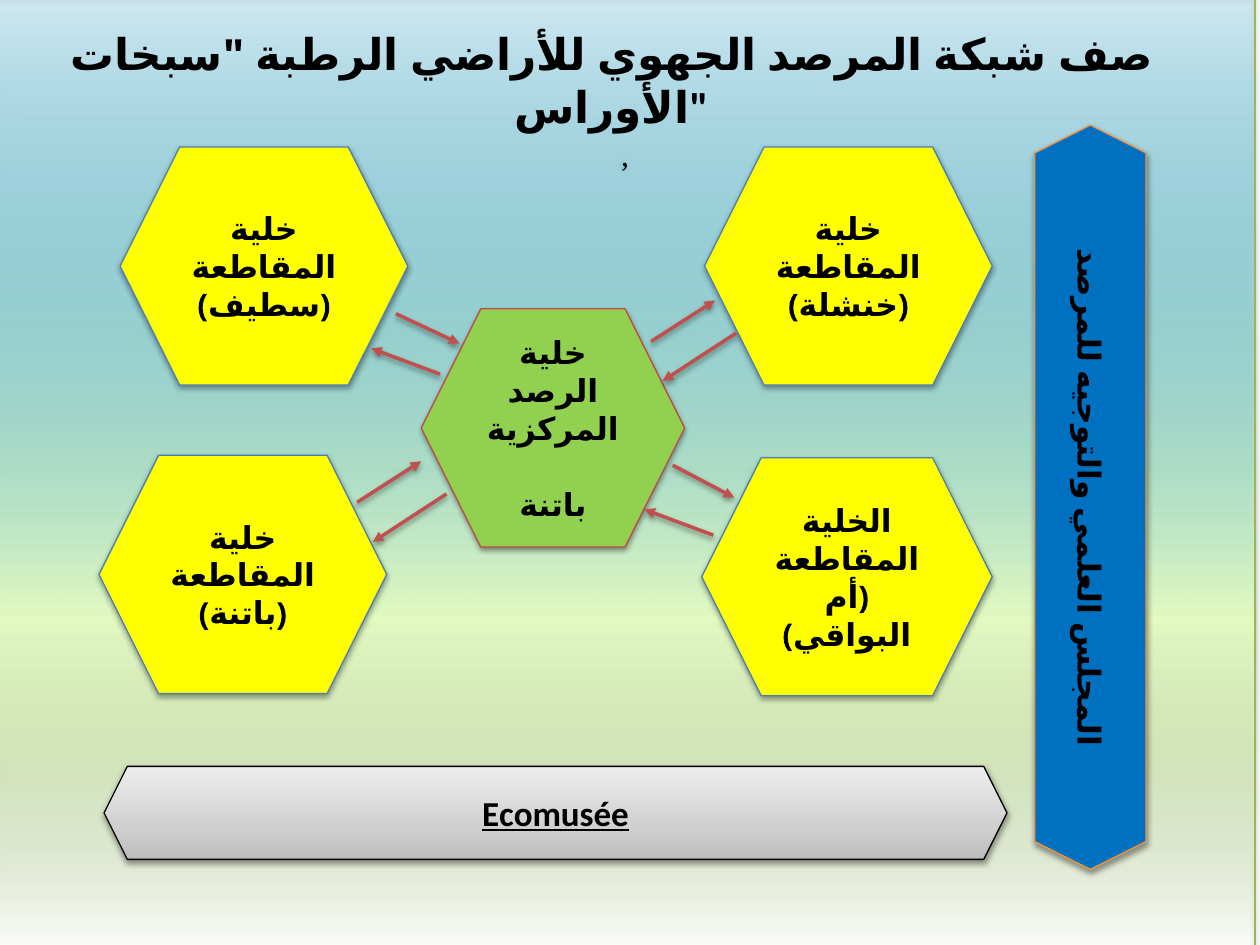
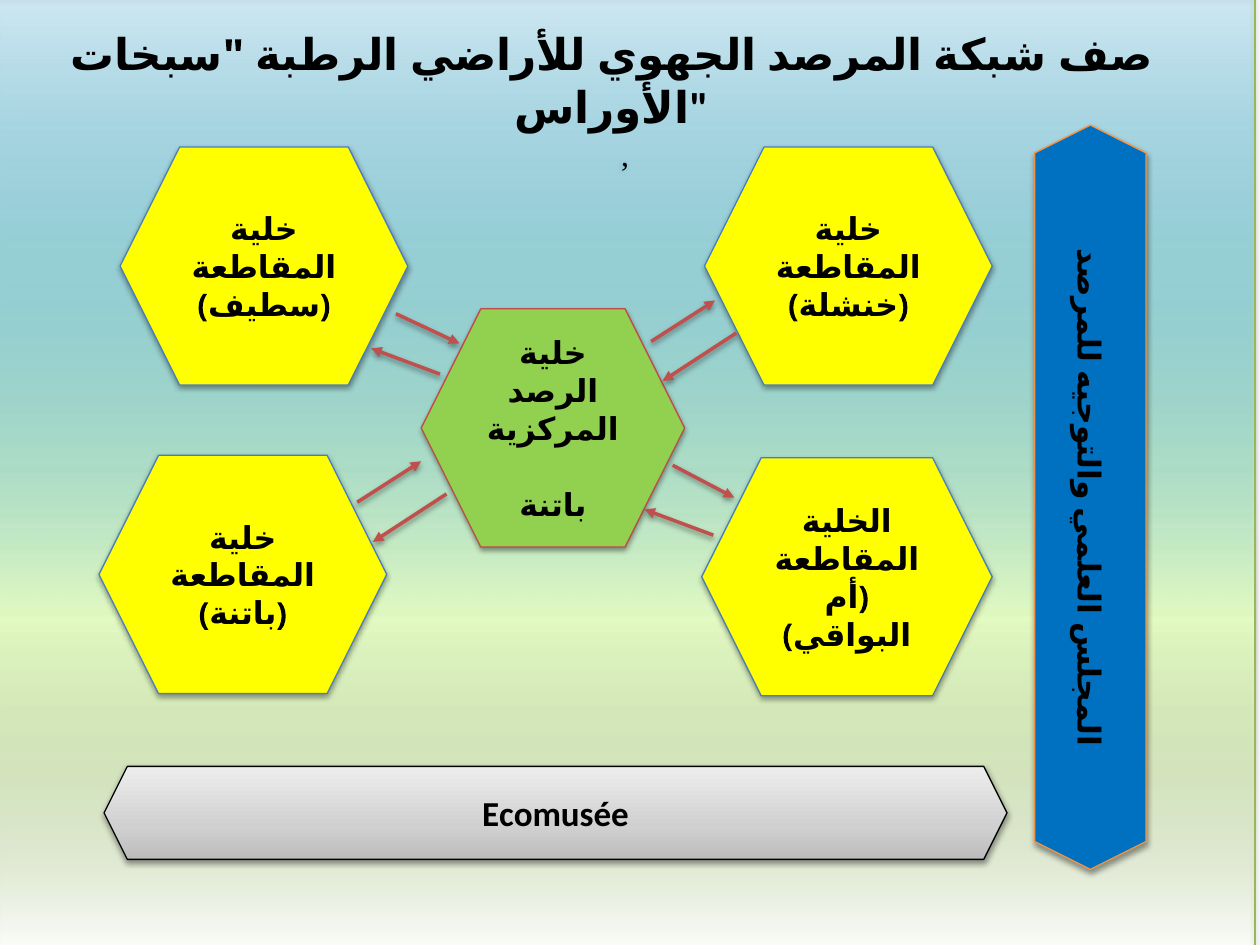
Ecomusée underline: present -> none
